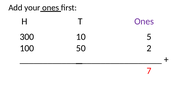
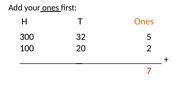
Ones at (144, 21) colour: purple -> orange
10: 10 -> 32
50: 50 -> 20
